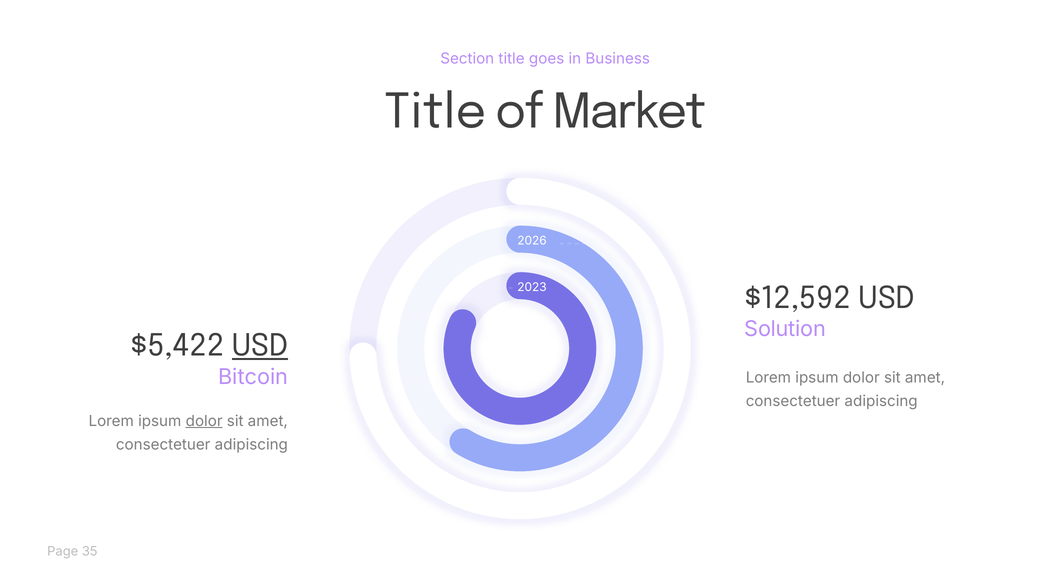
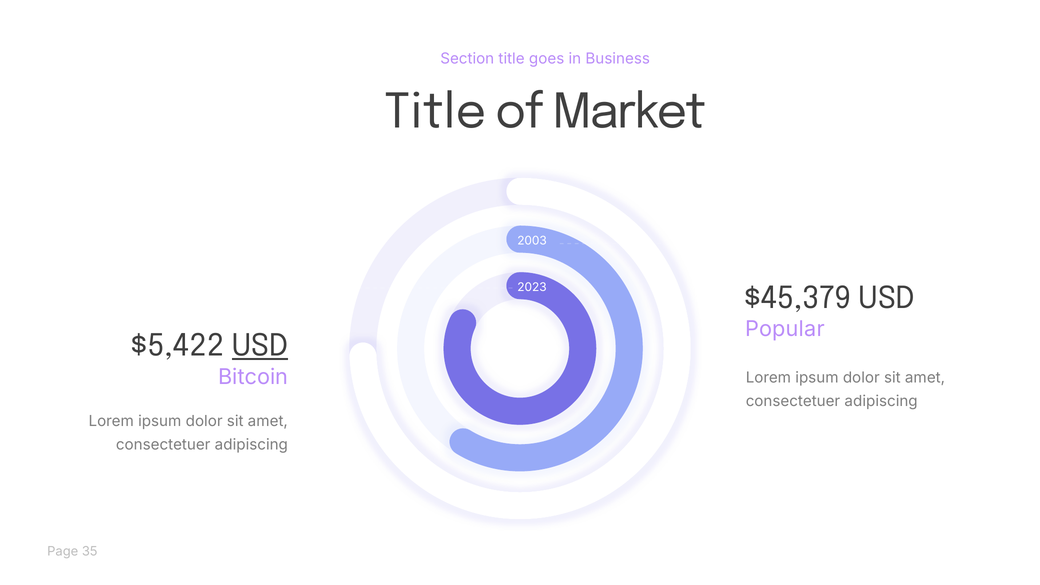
2026: 2026 -> 2003
$12,592: $12,592 -> $45,379
Solution: Solution -> Popular
dolor at (204, 421) underline: present -> none
